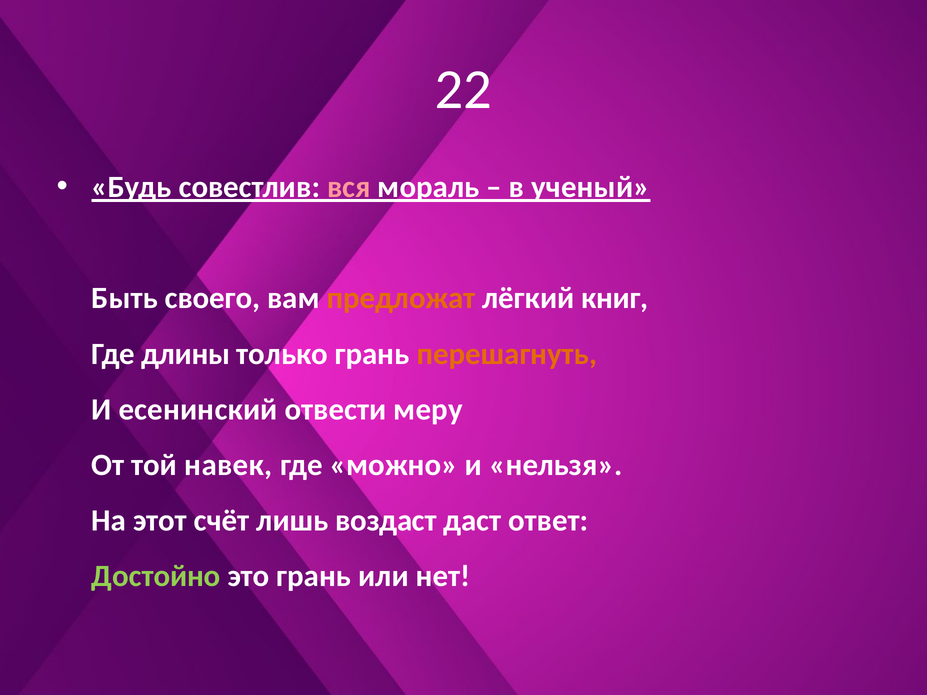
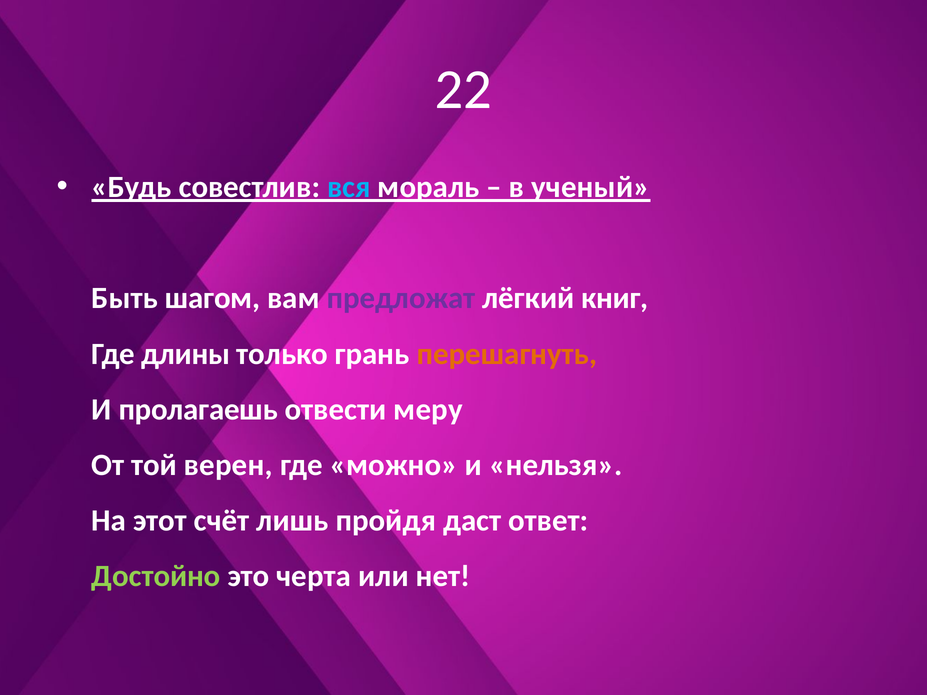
вся colour: pink -> light blue
своего: своего -> шагом
предложат colour: orange -> purple
есенинский: есенинский -> пролагаешь
навек: навек -> верен
воздаст: воздаст -> пройдя
это грань: грань -> черта
